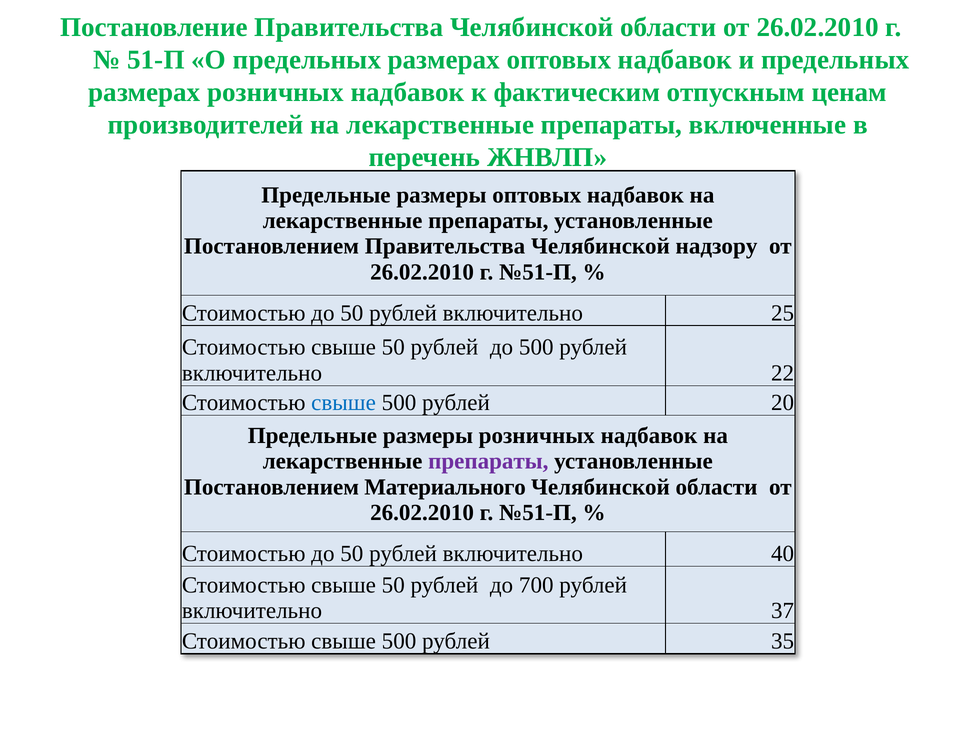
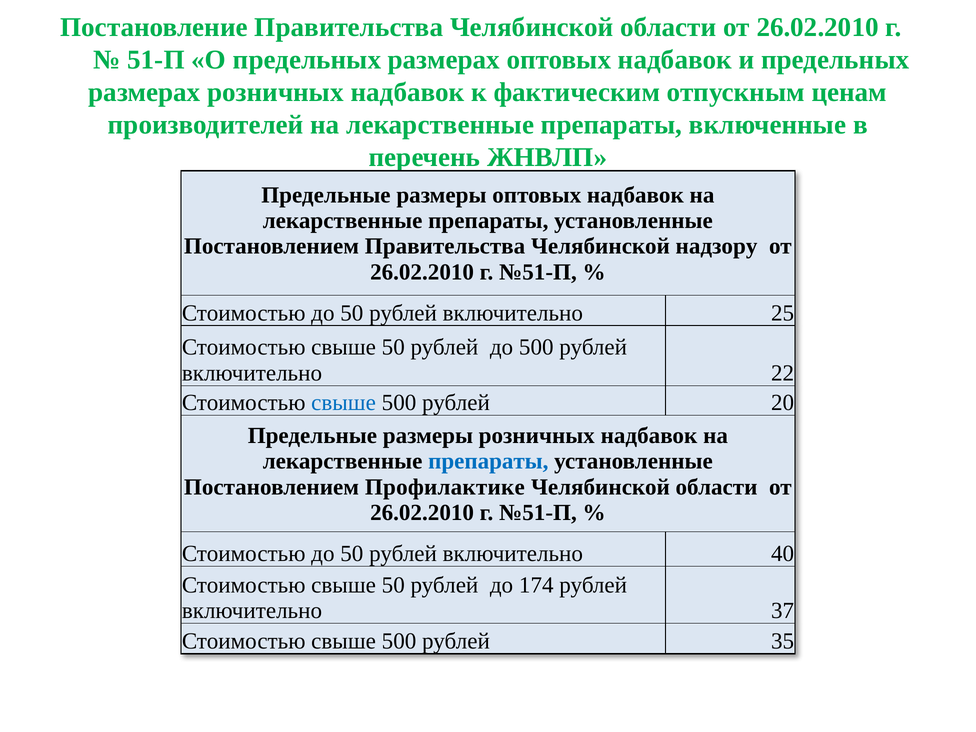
препараты at (488, 461) colour: purple -> blue
Материального: Материального -> Профилактике
700: 700 -> 174
